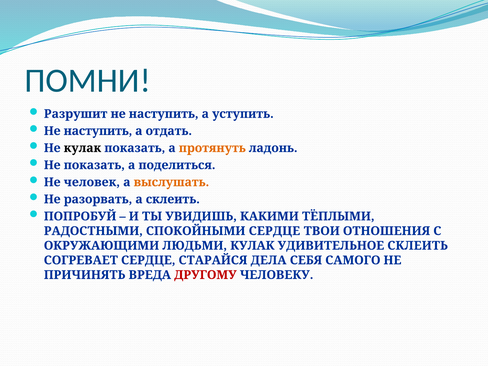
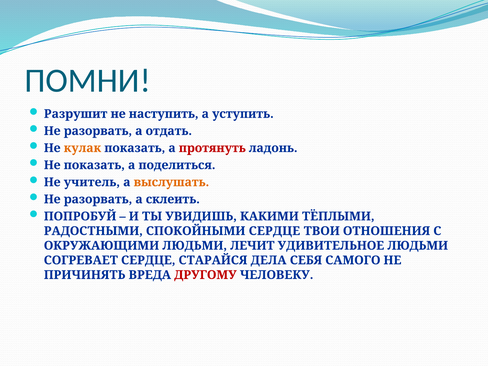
наступить at (98, 131): наступить -> разорвать
кулак at (82, 148) colour: black -> orange
протянуть colour: orange -> red
человек: человек -> учитель
ЛЮДЬМИ КУЛАК: КУЛАК -> ЛЕЧИТ
УДИВИТЕЛЬНОЕ СКЛЕИТЬ: СКЛЕИТЬ -> ЛЮДЬМИ
